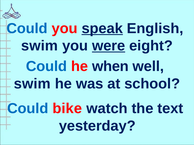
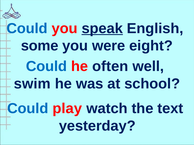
swim at (39, 46): swim -> some
were underline: present -> none
when: when -> often
bike: bike -> play
